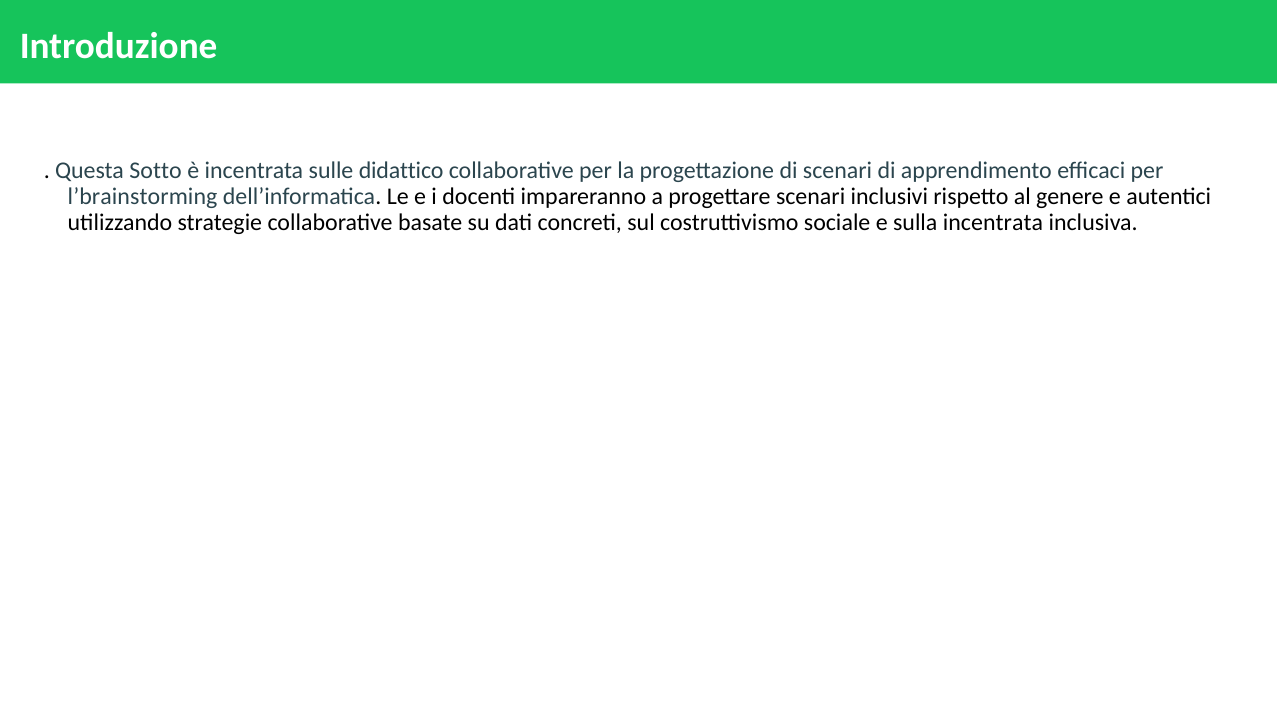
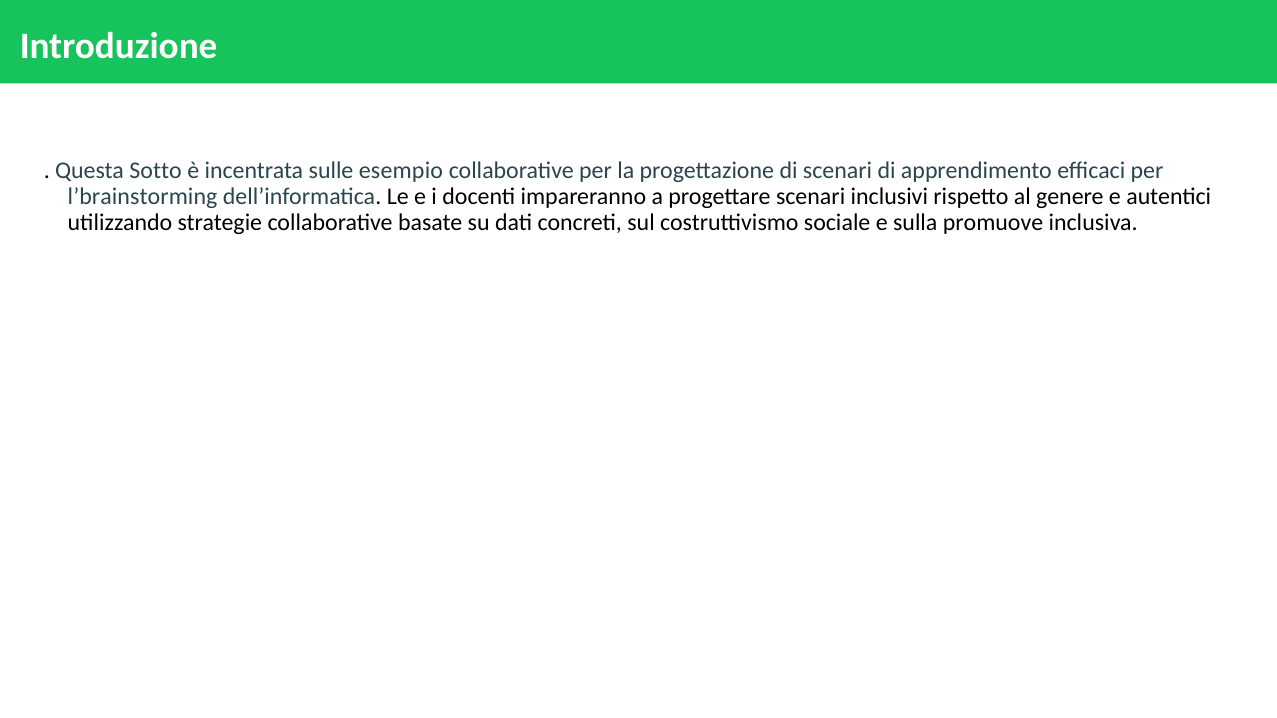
didattico: didattico -> esempio
sulla incentrata: incentrata -> promuove
